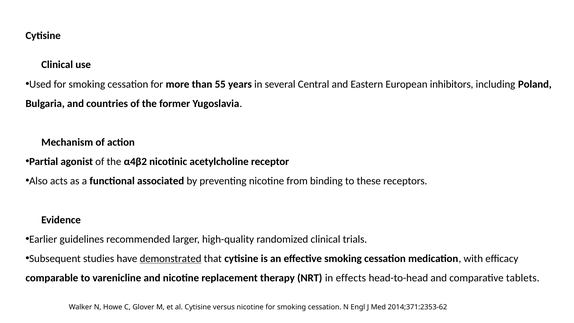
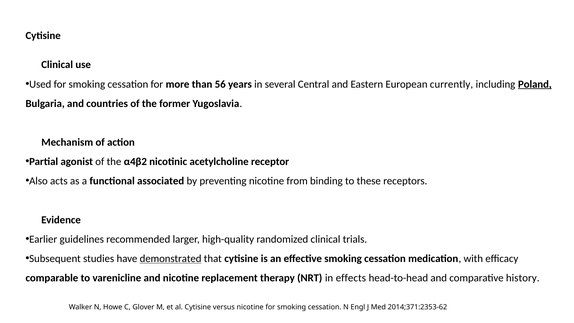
55: 55 -> 56
inhibitors: inhibitors -> currently
Poland underline: none -> present
tablets: tablets -> history
